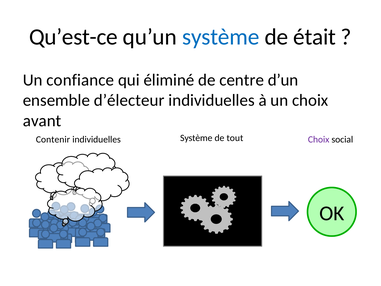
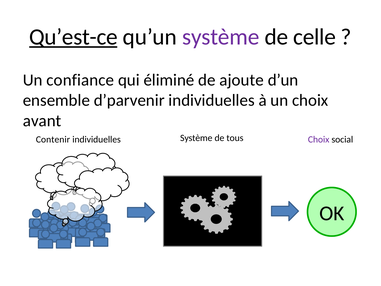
Qu’est-ce underline: none -> present
système at (221, 37) colour: blue -> purple
était: était -> celle
centre: centre -> ajoute
d’électeur: d’électeur -> d’parvenir
tout: tout -> tous
